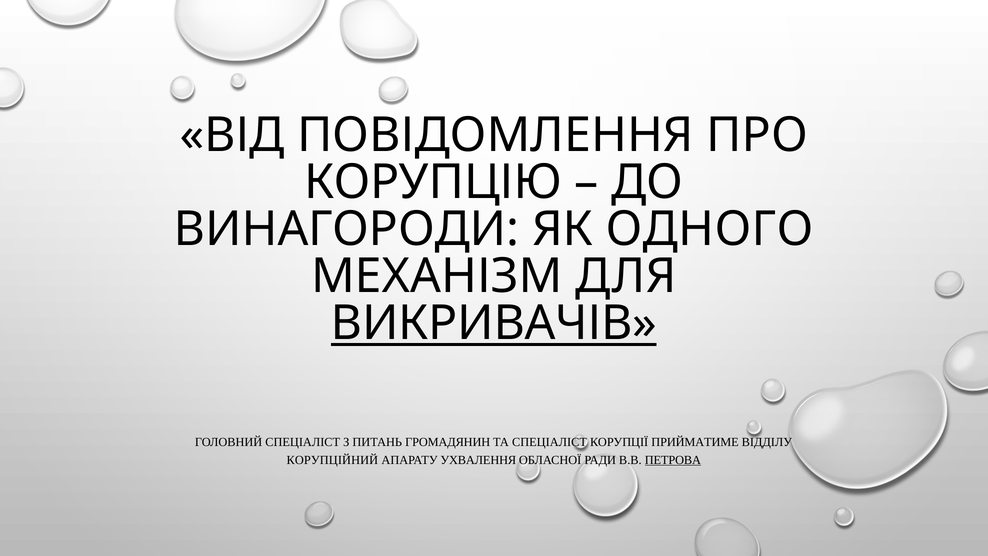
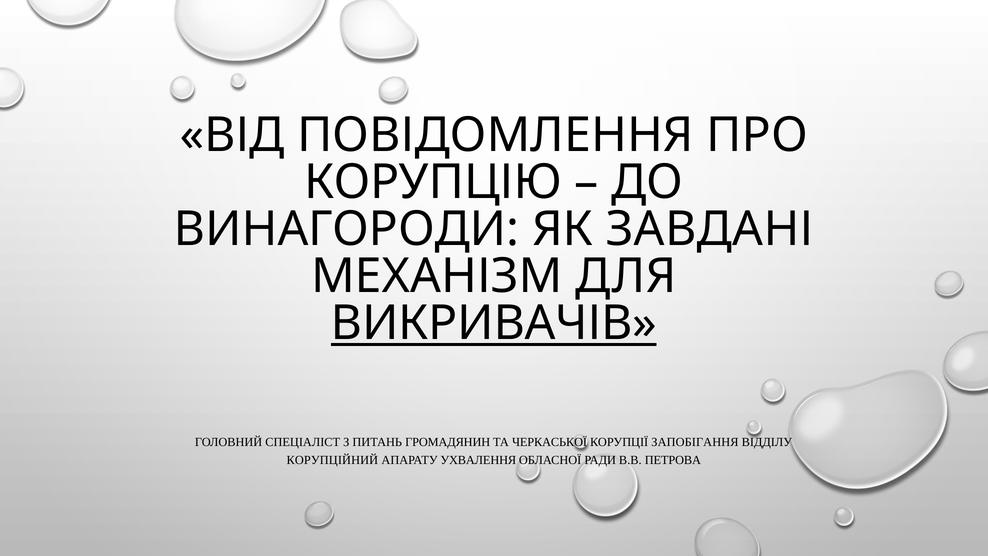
ОДНОГО: ОДНОГО -> ЗАВДАНІ
ТА СПЕЦІАЛІСТ: СПЕЦІАЛІСТ -> ЧЕРКАСЬКОЇ
ПРИЙМАТИМЕ: ПРИЙМАТИМЕ -> ЗАПОБІГАННЯ
ПЕТРОВА underline: present -> none
